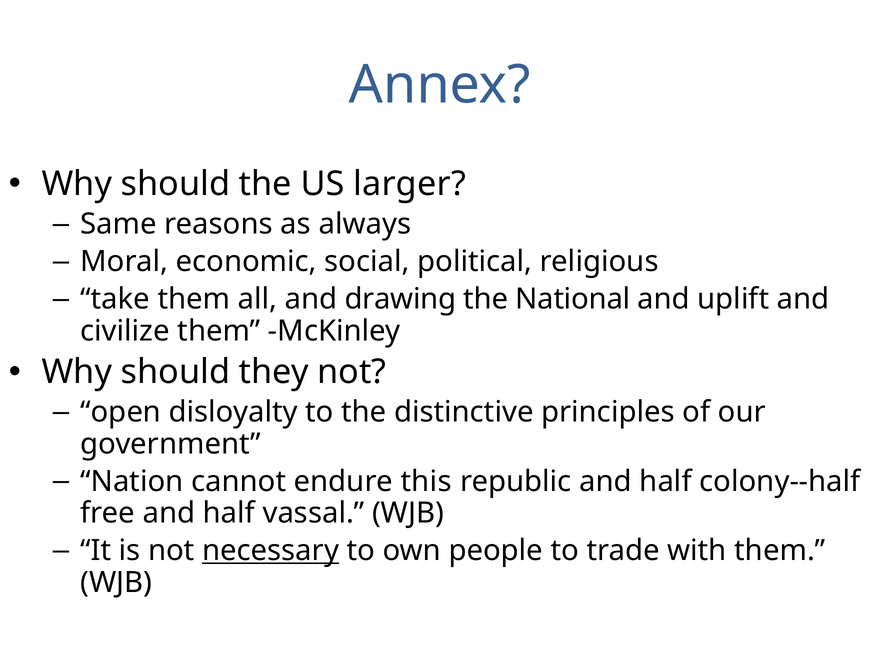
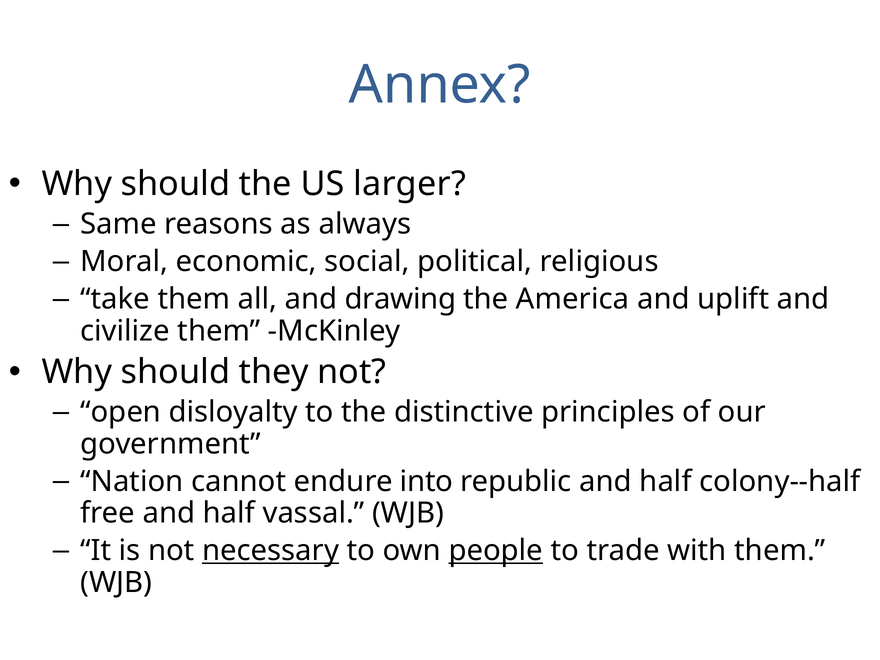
National: National -> America
this: this -> into
people underline: none -> present
